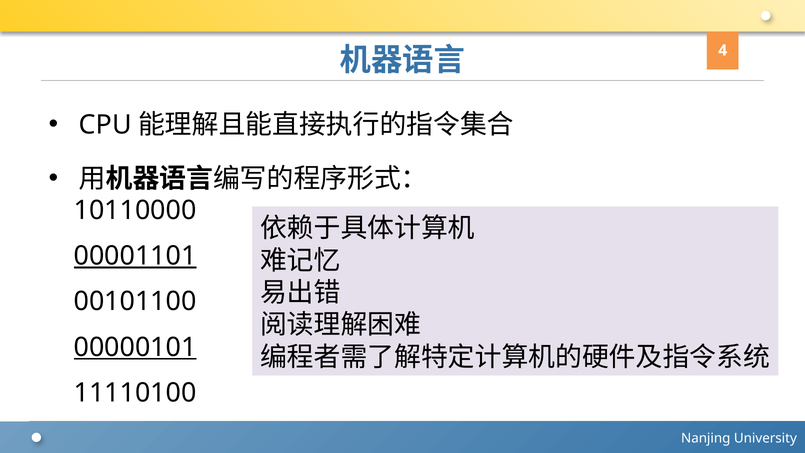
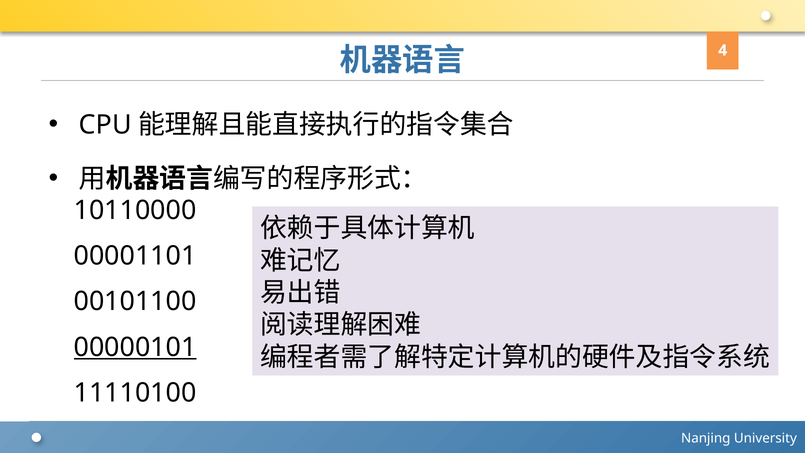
00001101 underline: present -> none
